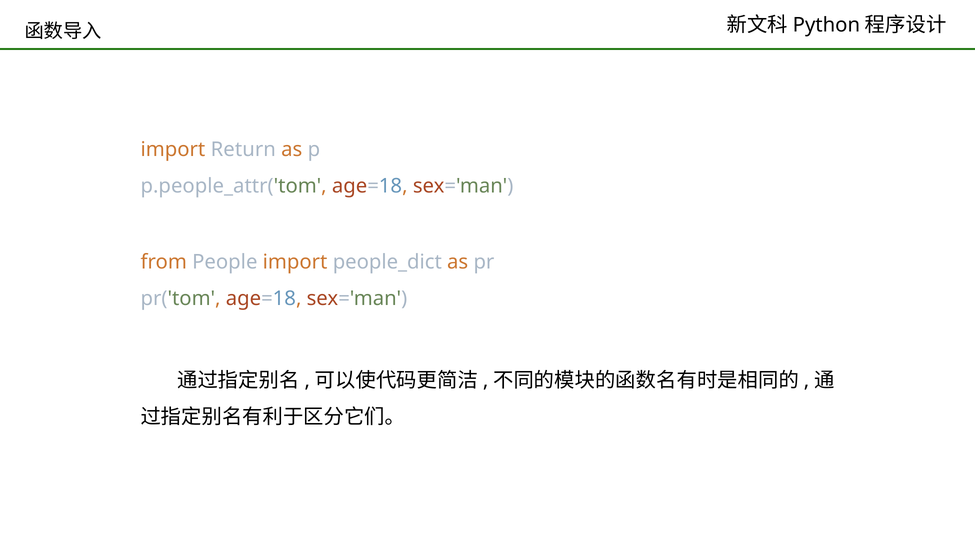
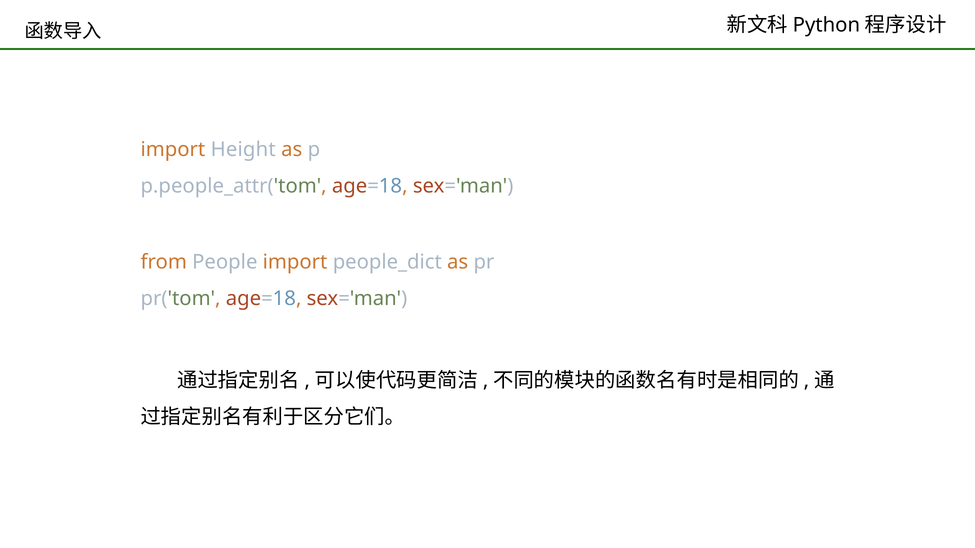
Return: Return -> Height
